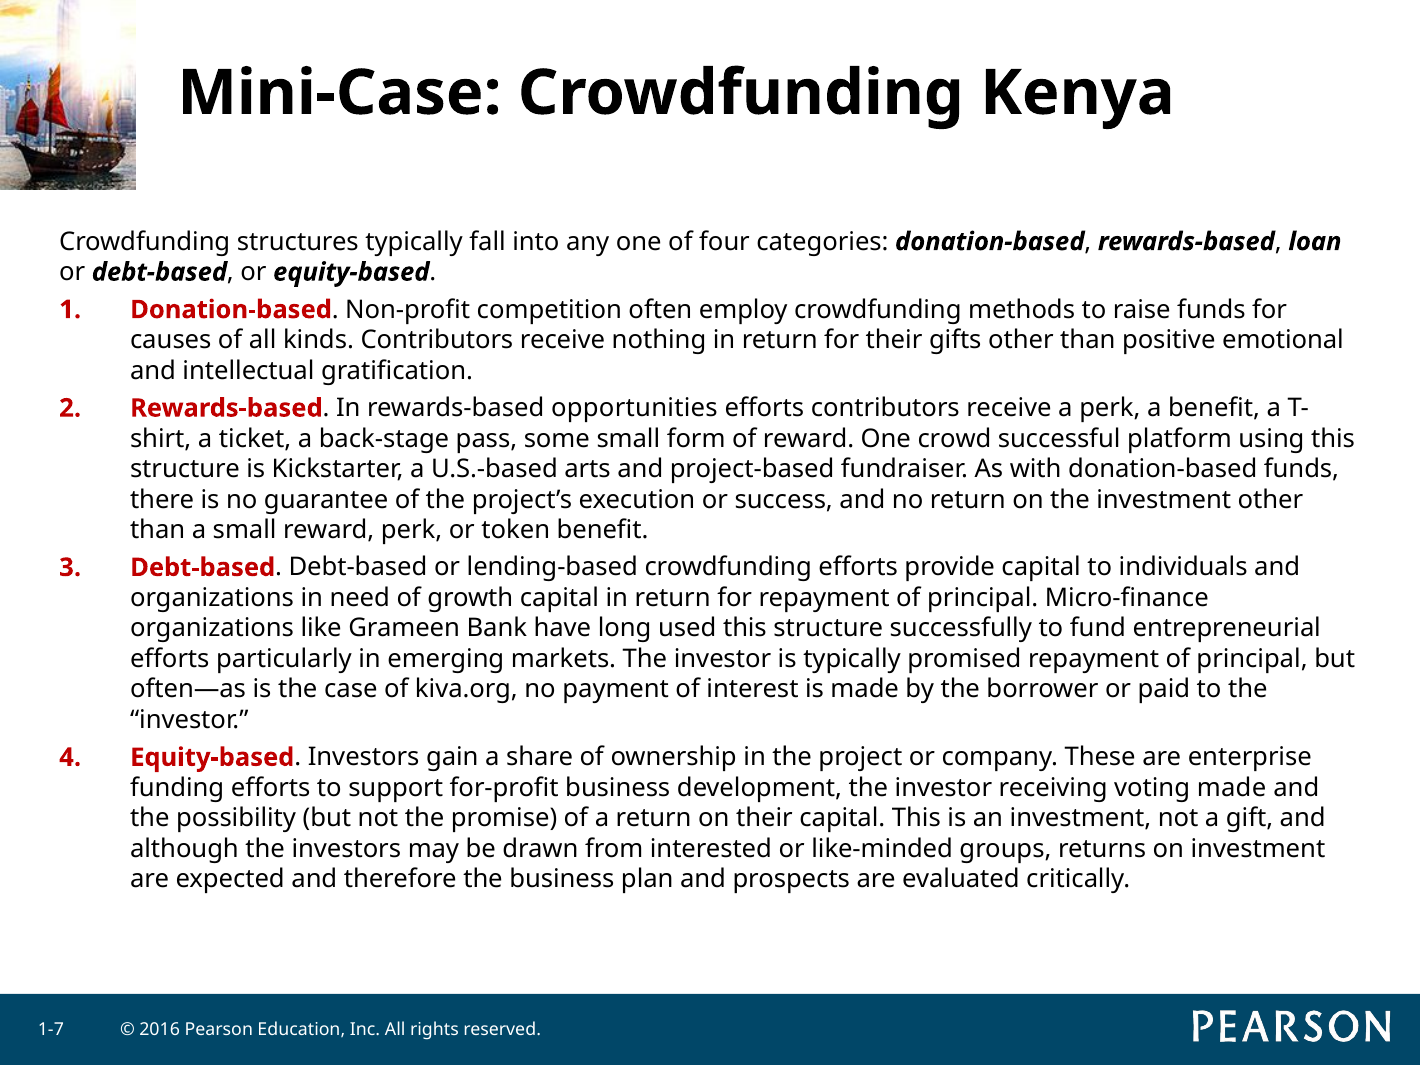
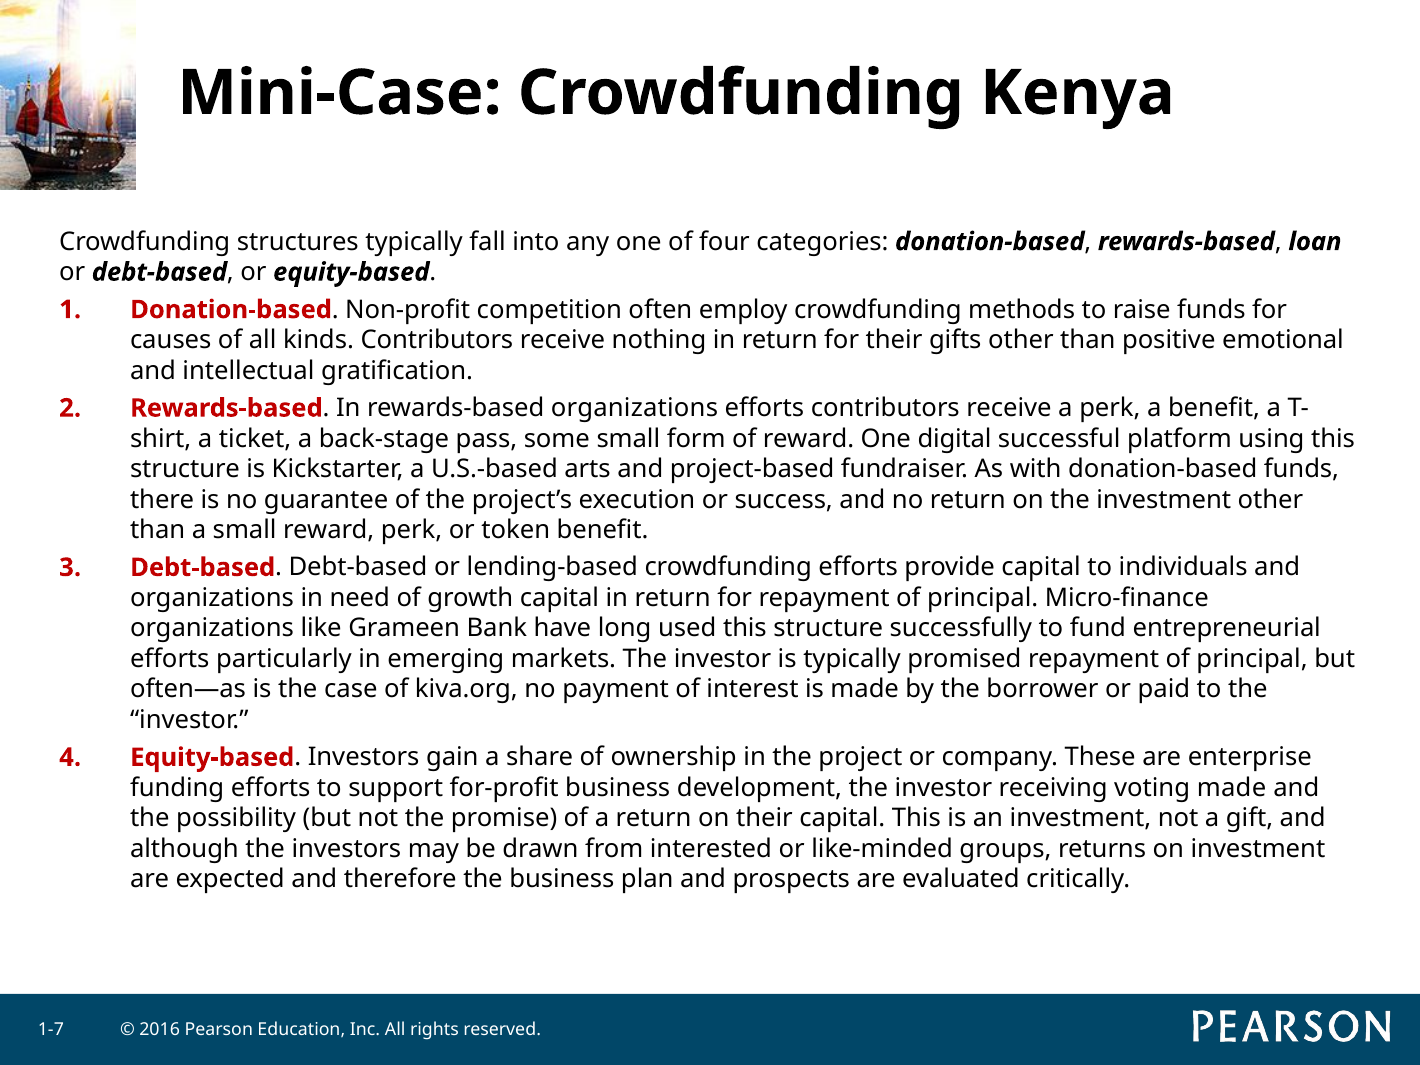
rewards-based opportunities: opportunities -> organizations
crowd: crowd -> digital
